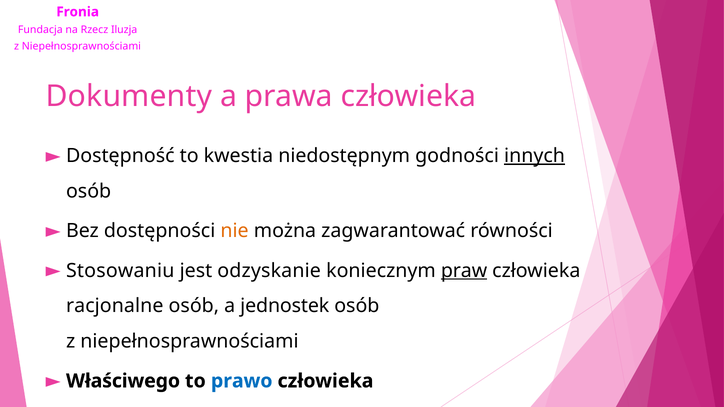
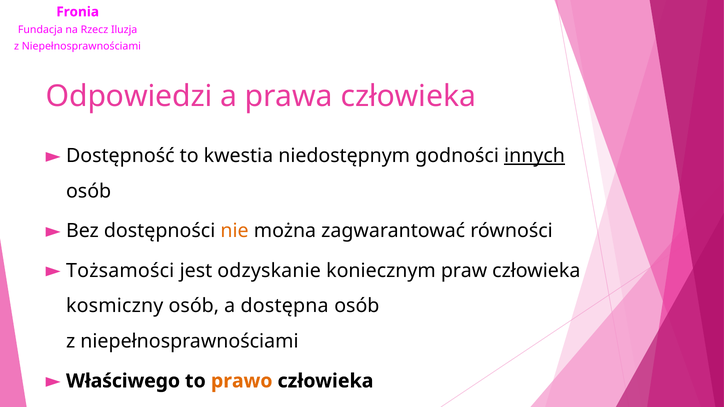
Dokumenty: Dokumenty -> Odpowiedzi
Stosowaniu: Stosowaniu -> Tożsamości
praw underline: present -> none
racjonalne: racjonalne -> kosmiczny
jednostek: jednostek -> dostępna
prawo colour: blue -> orange
